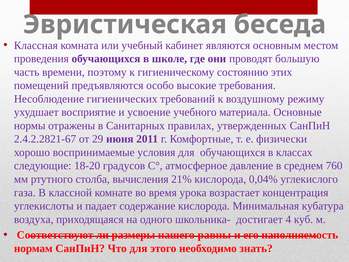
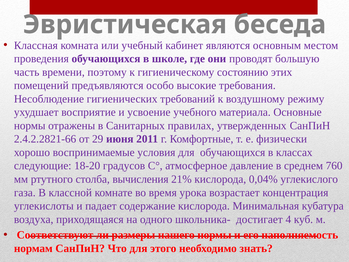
2.4.2.2821-67: 2.4.2.2821-67 -> 2.4.2.2821-66
нашего равны: равны -> нормы
